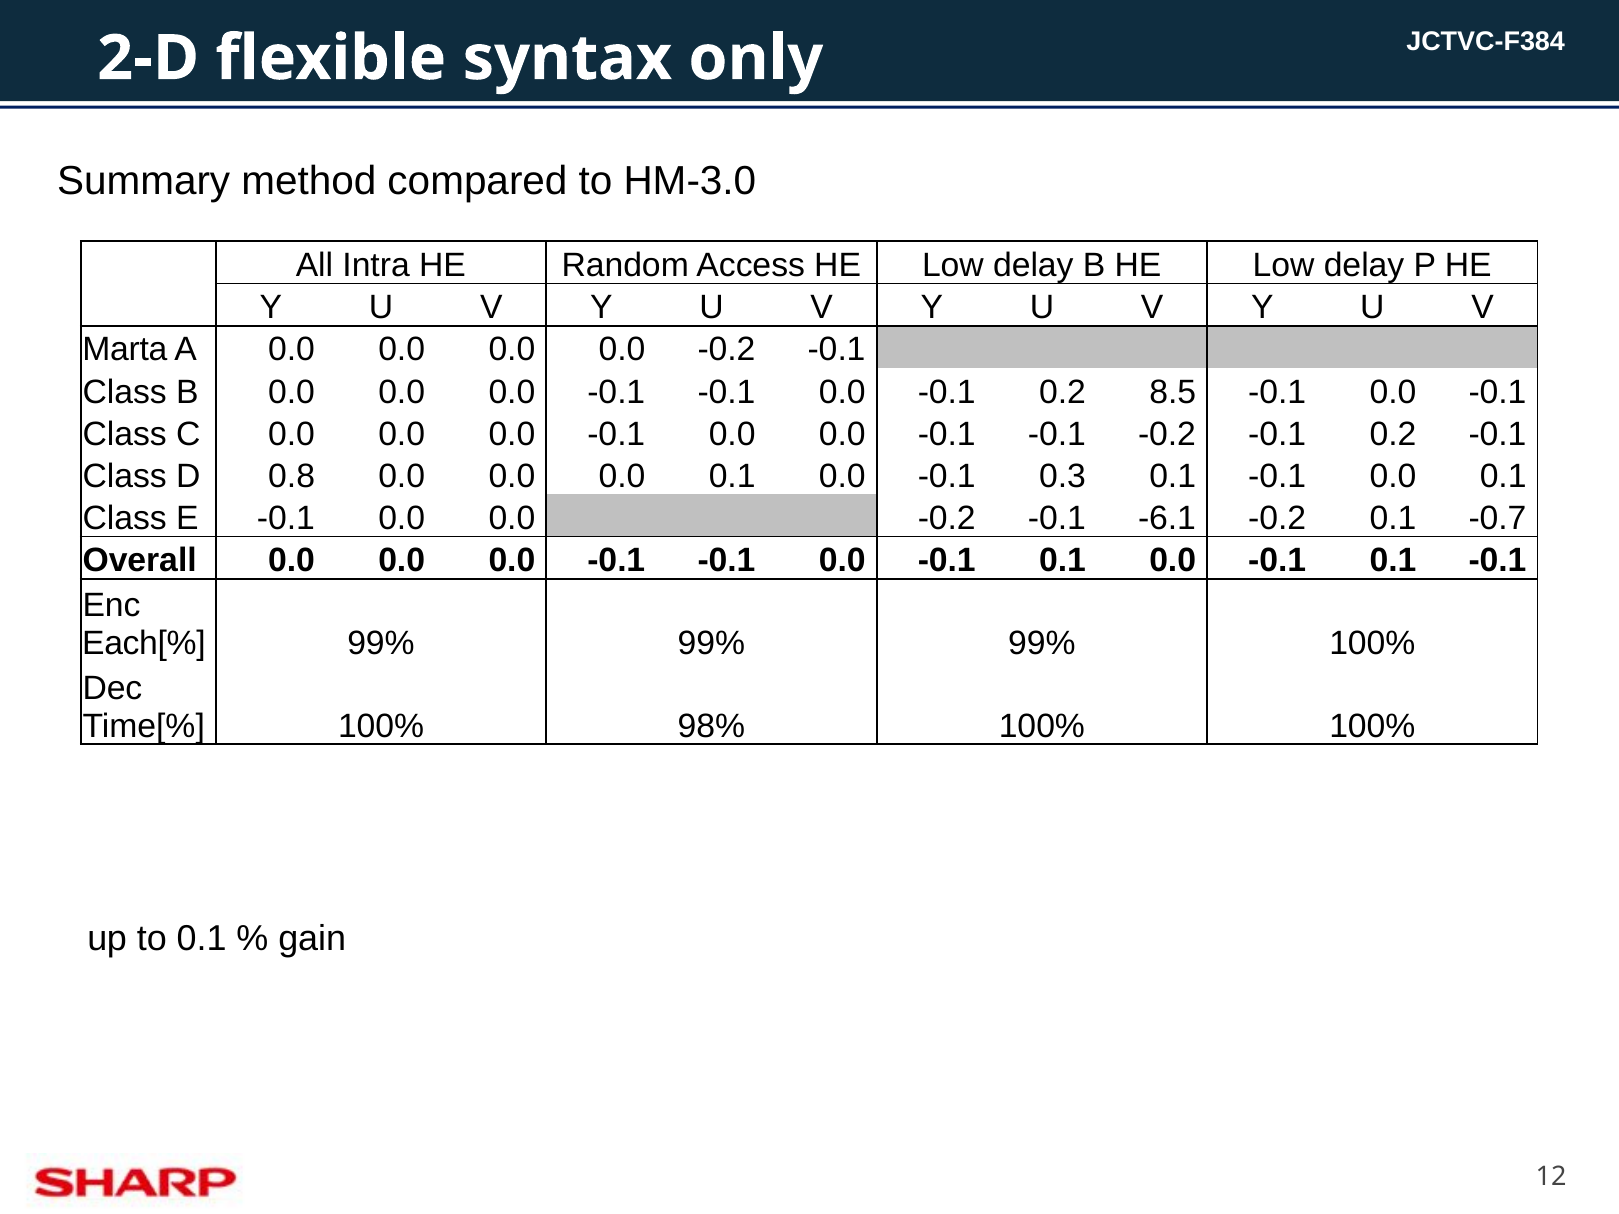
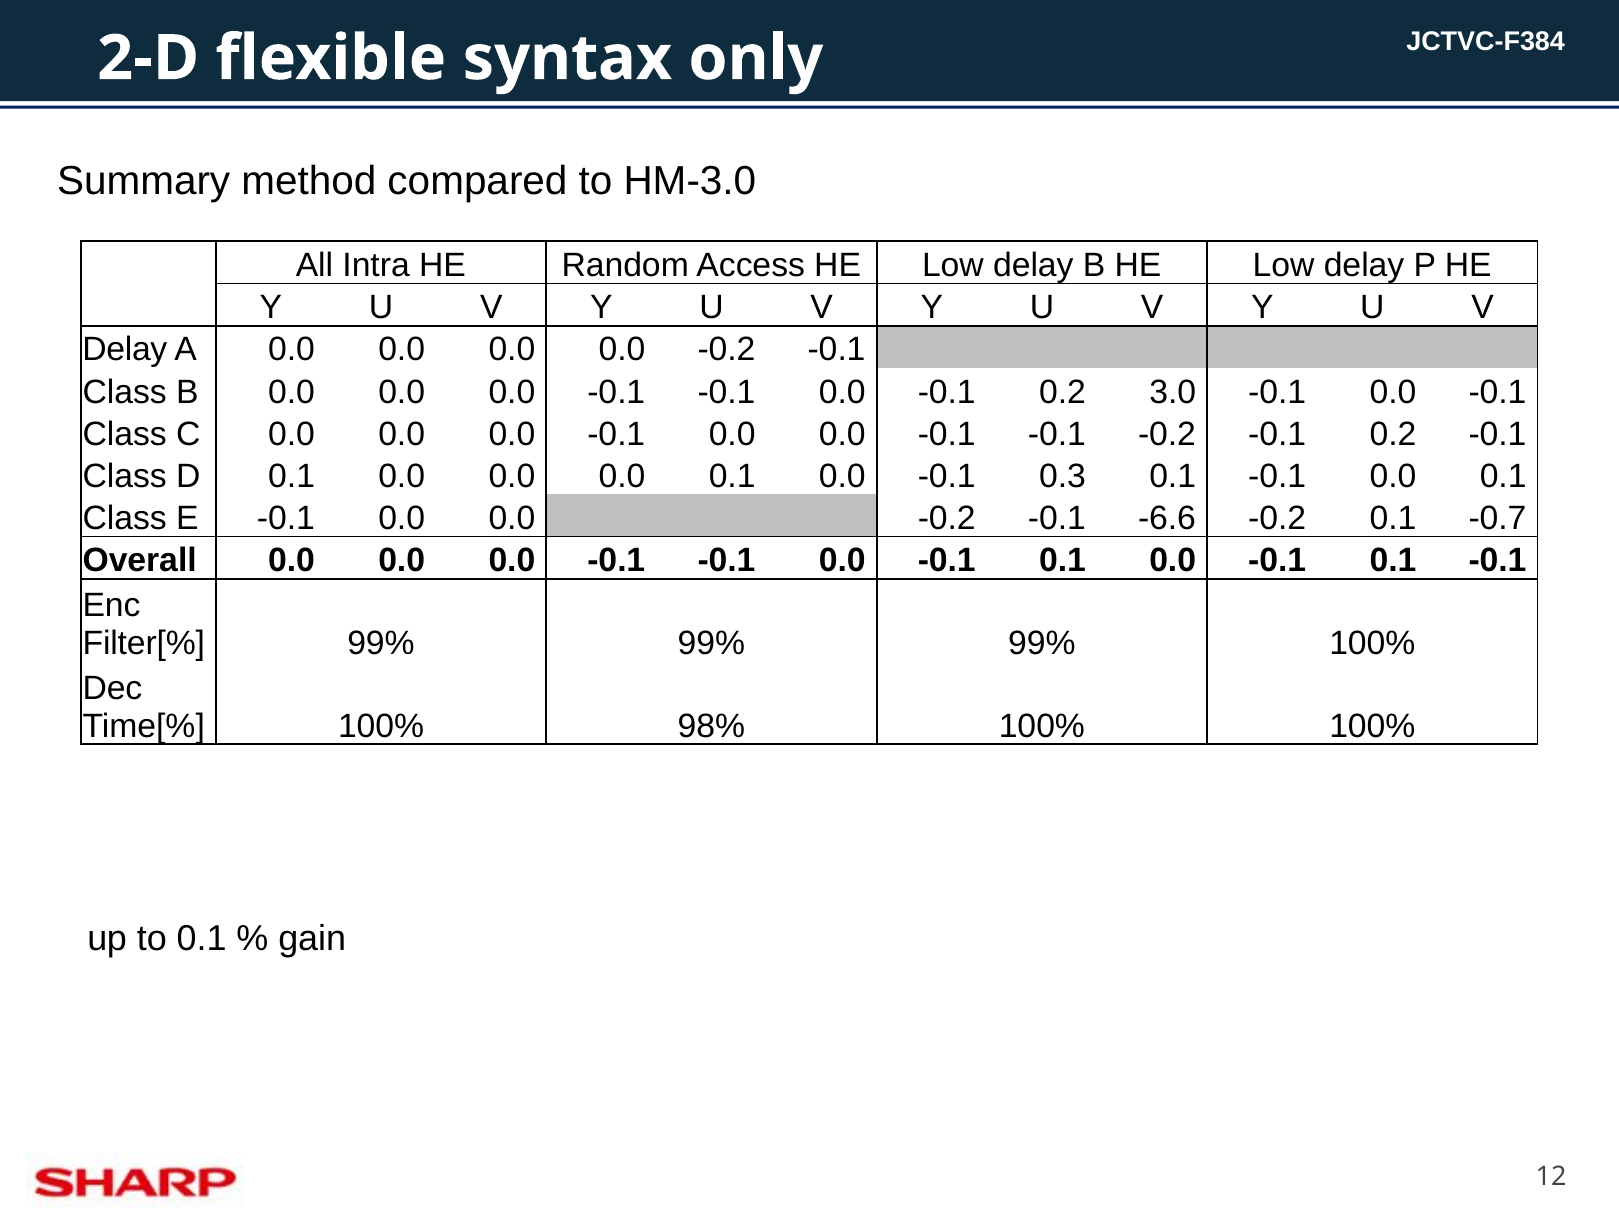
Marta at (125, 350): Marta -> Delay
8.5: 8.5 -> 3.0
D 0.8: 0.8 -> 0.1
-6.1: -6.1 -> -6.6
Each[%: Each[% -> Filter[%
